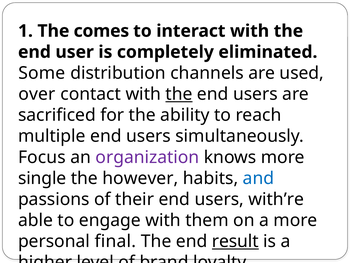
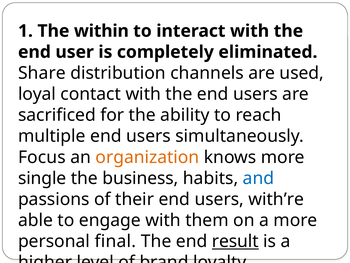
comes: comes -> within
Some: Some -> Share
over: over -> loyal
the at (179, 94) underline: present -> none
organization colour: purple -> orange
however: however -> business
